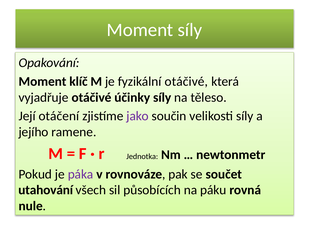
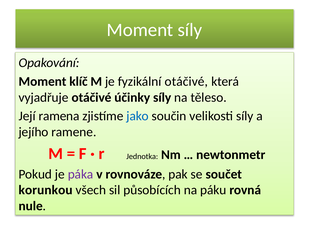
otáčení: otáčení -> ramena
jako colour: purple -> blue
utahování: utahování -> korunkou
